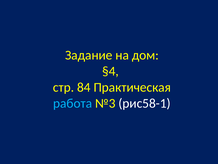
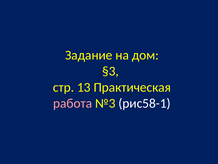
§4: §4 -> §3
84: 84 -> 13
работа colour: light blue -> pink
